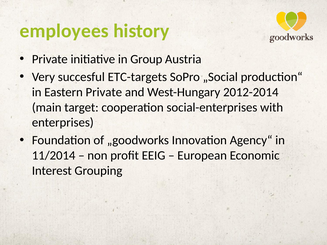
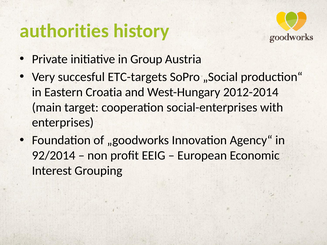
employees: employees -> authorities
Eastern Private: Private -> Croatia
11/2014: 11/2014 -> 92/2014
